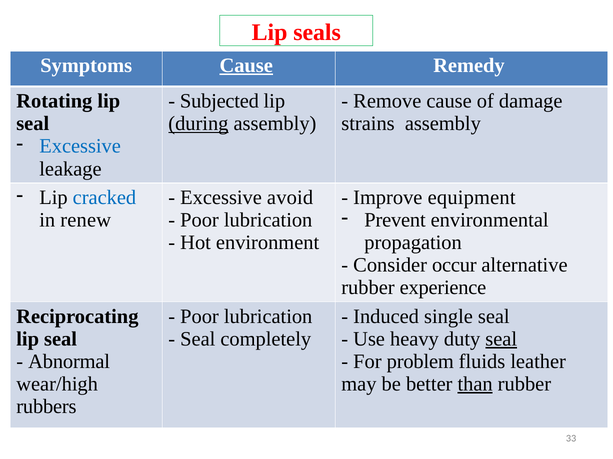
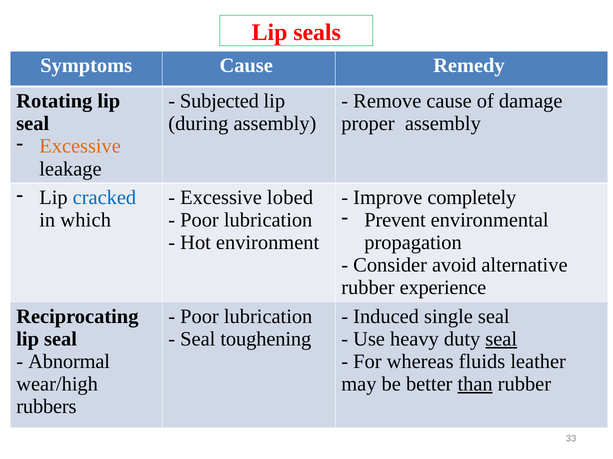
Cause at (246, 66) underline: present -> none
during underline: present -> none
strains: strains -> proper
Excessive at (80, 146) colour: blue -> orange
avoid: avoid -> lobed
equipment: equipment -> completely
renew: renew -> which
occur: occur -> avoid
completely: completely -> toughening
problem: problem -> whereas
